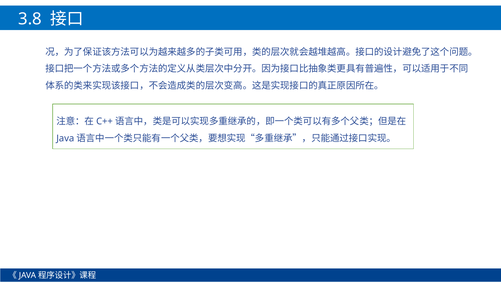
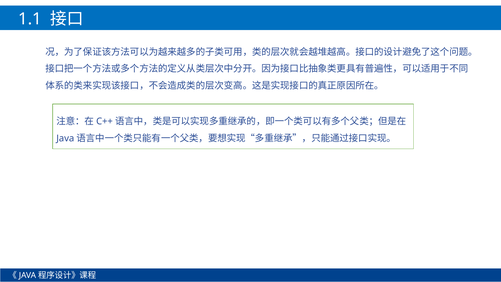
3.8: 3.8 -> 1.1
